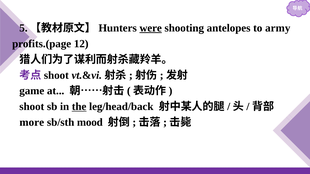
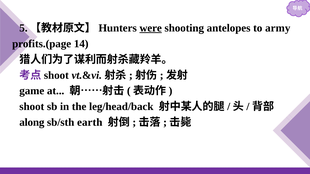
12: 12 -> 14
the underline: present -> none
more: more -> along
mood: mood -> earth
